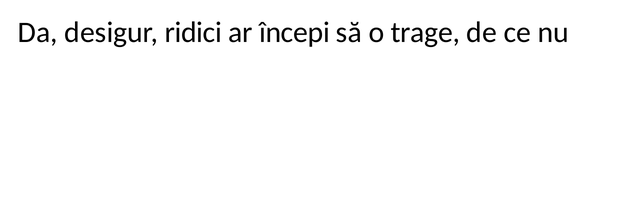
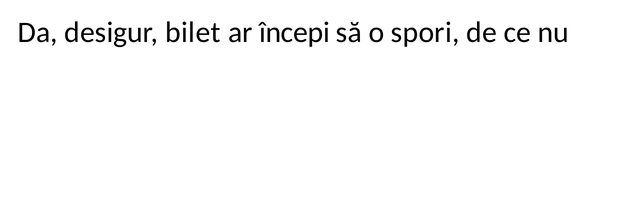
ridici: ridici -> bilet
trage: trage -> spori
